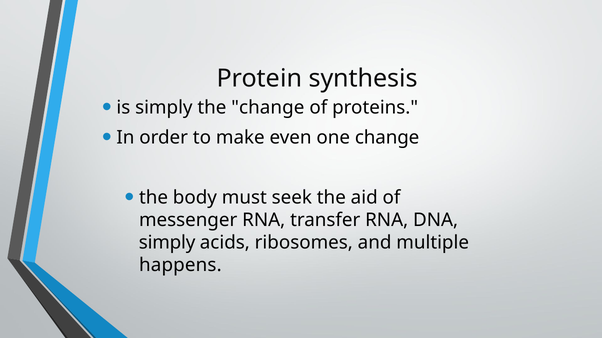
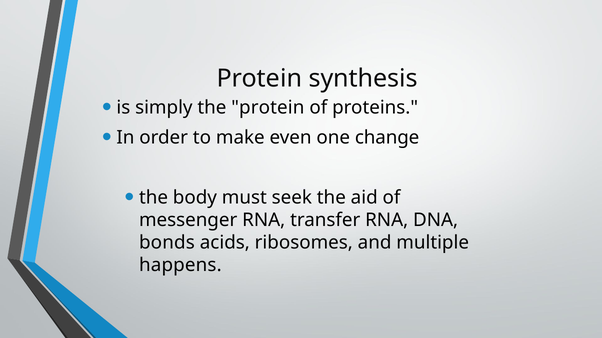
the change: change -> protein
simply at (167, 243): simply -> bonds
